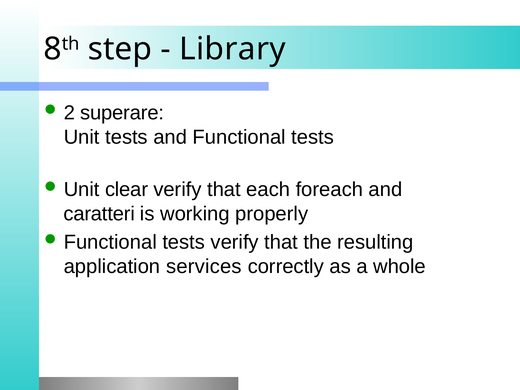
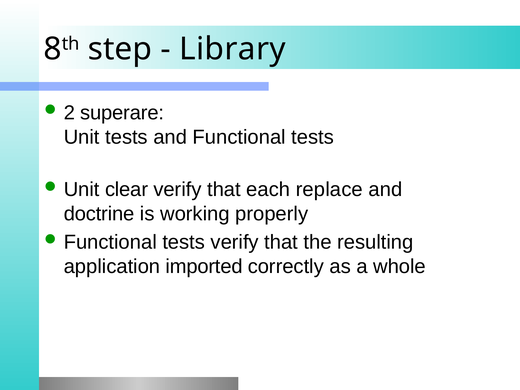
foreach: foreach -> replace
caratteri: caratteri -> doctrine
services: services -> imported
